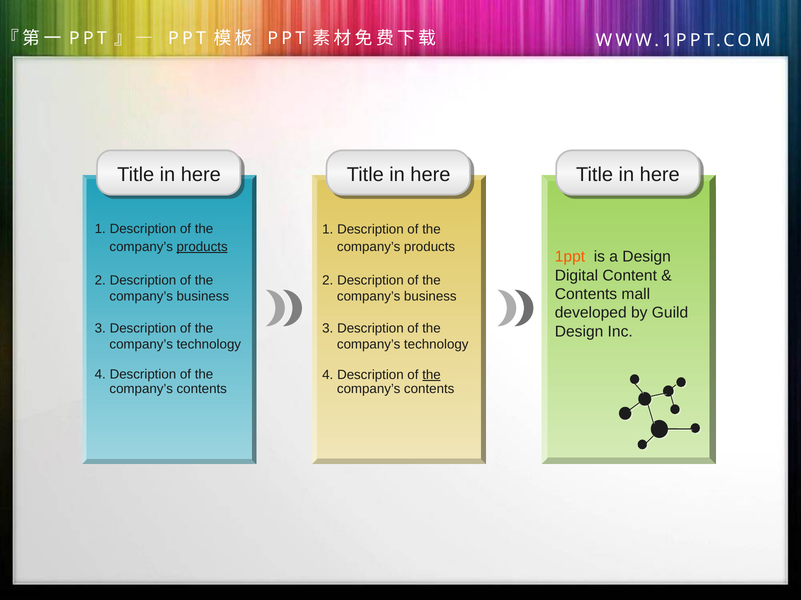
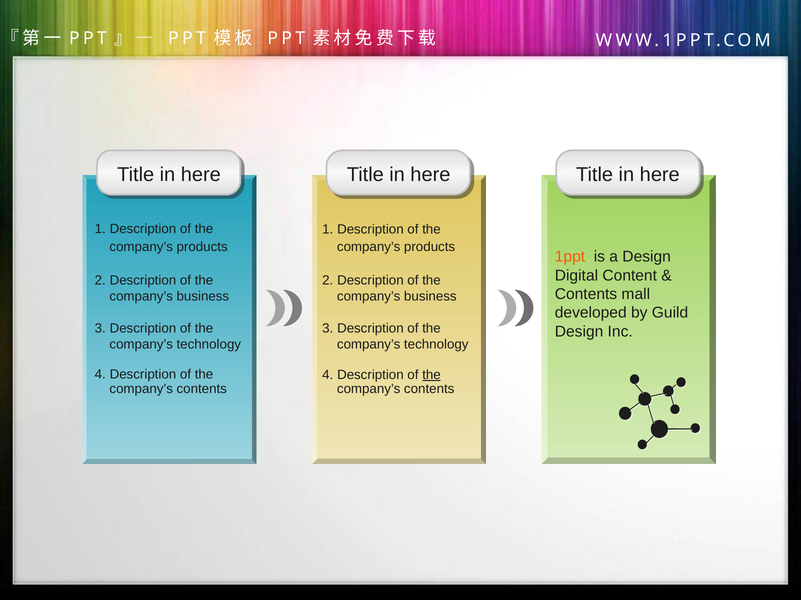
products at (202, 247) underline: present -> none
